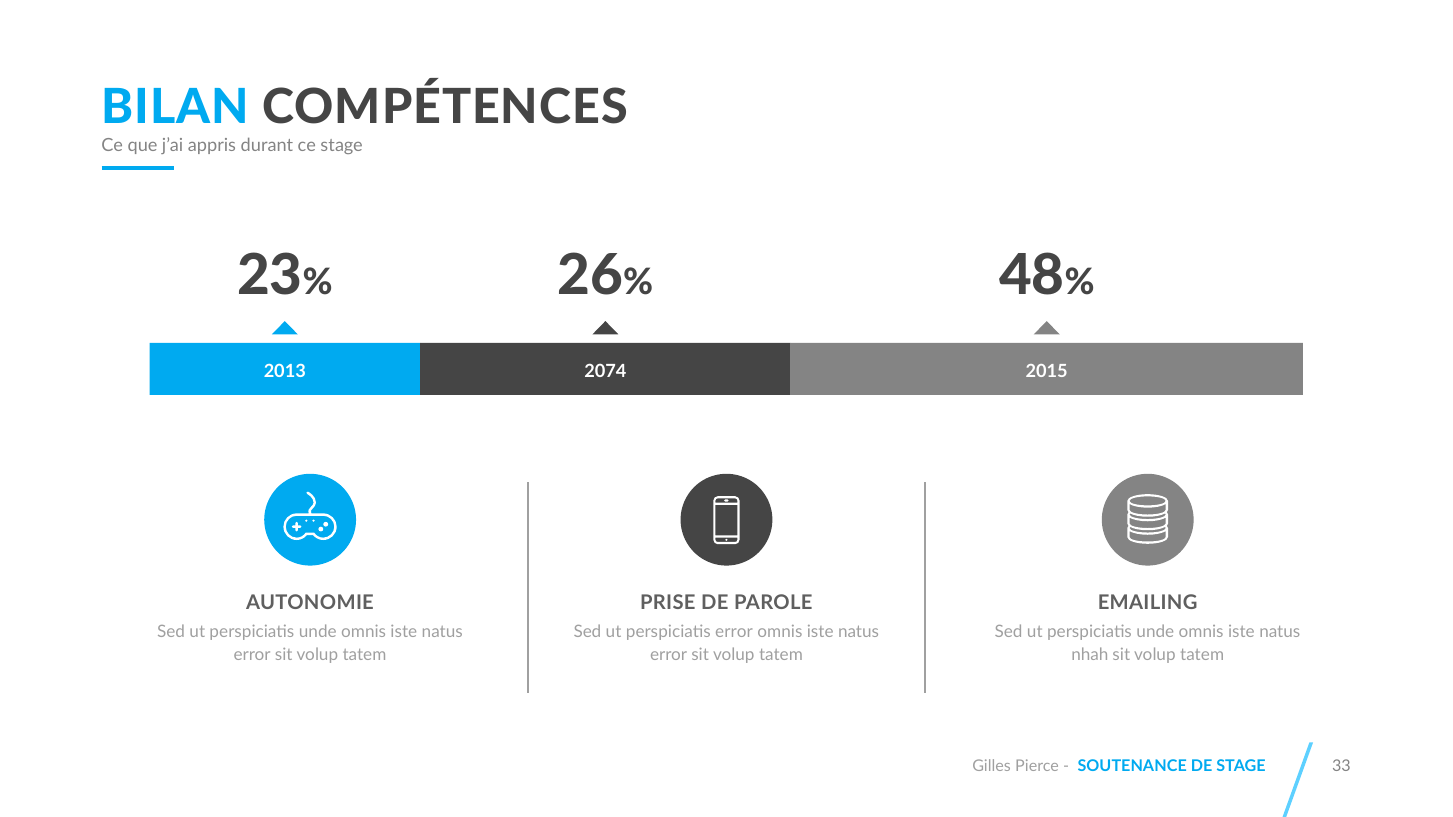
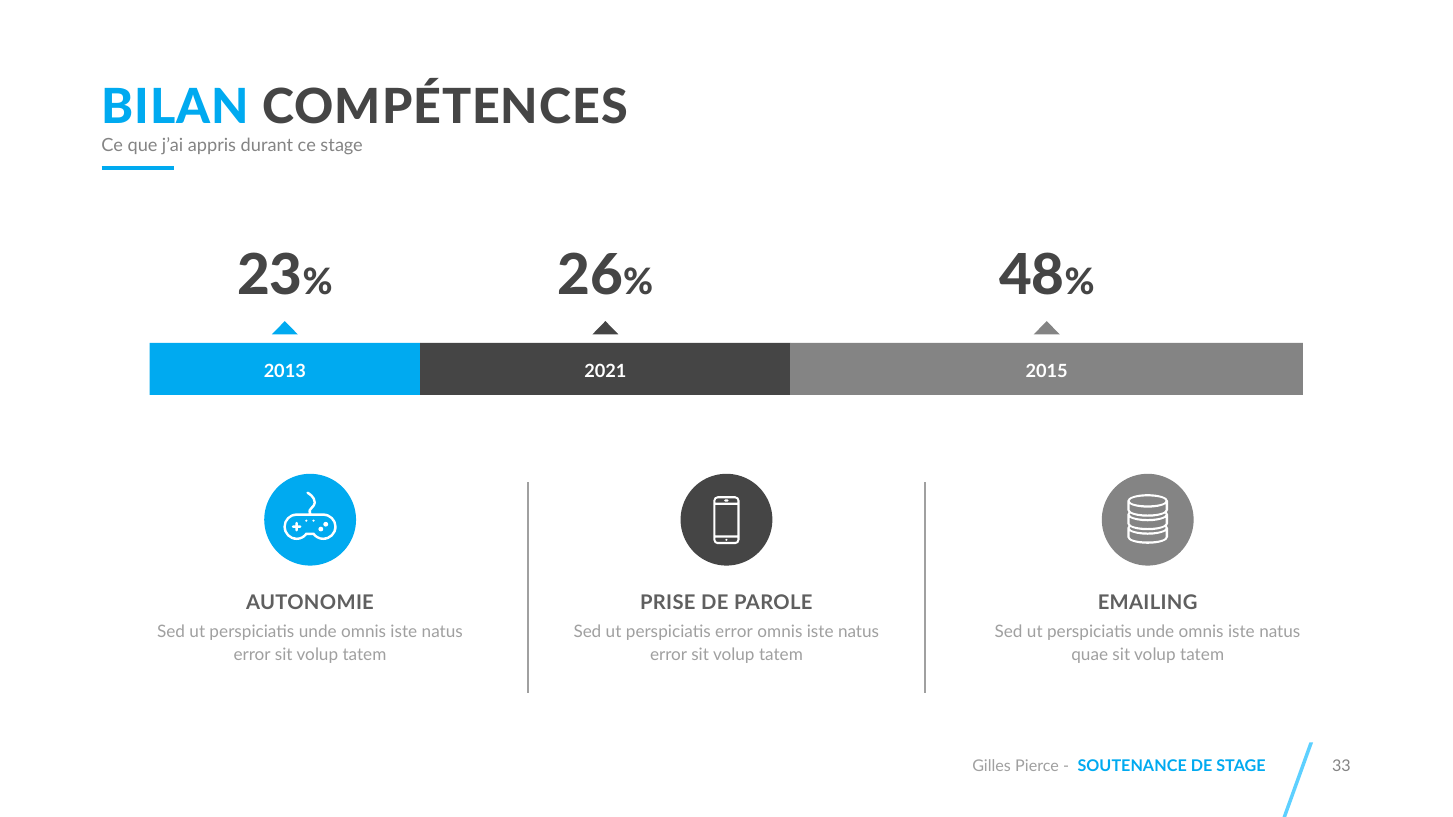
2074: 2074 -> 2021
nhah: nhah -> quae
